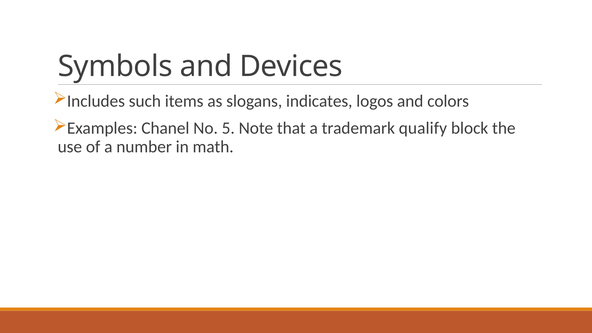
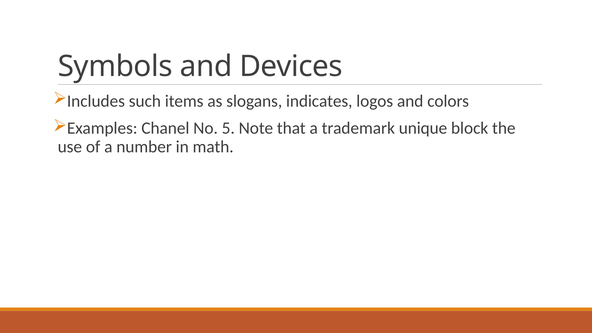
qualify: qualify -> unique
